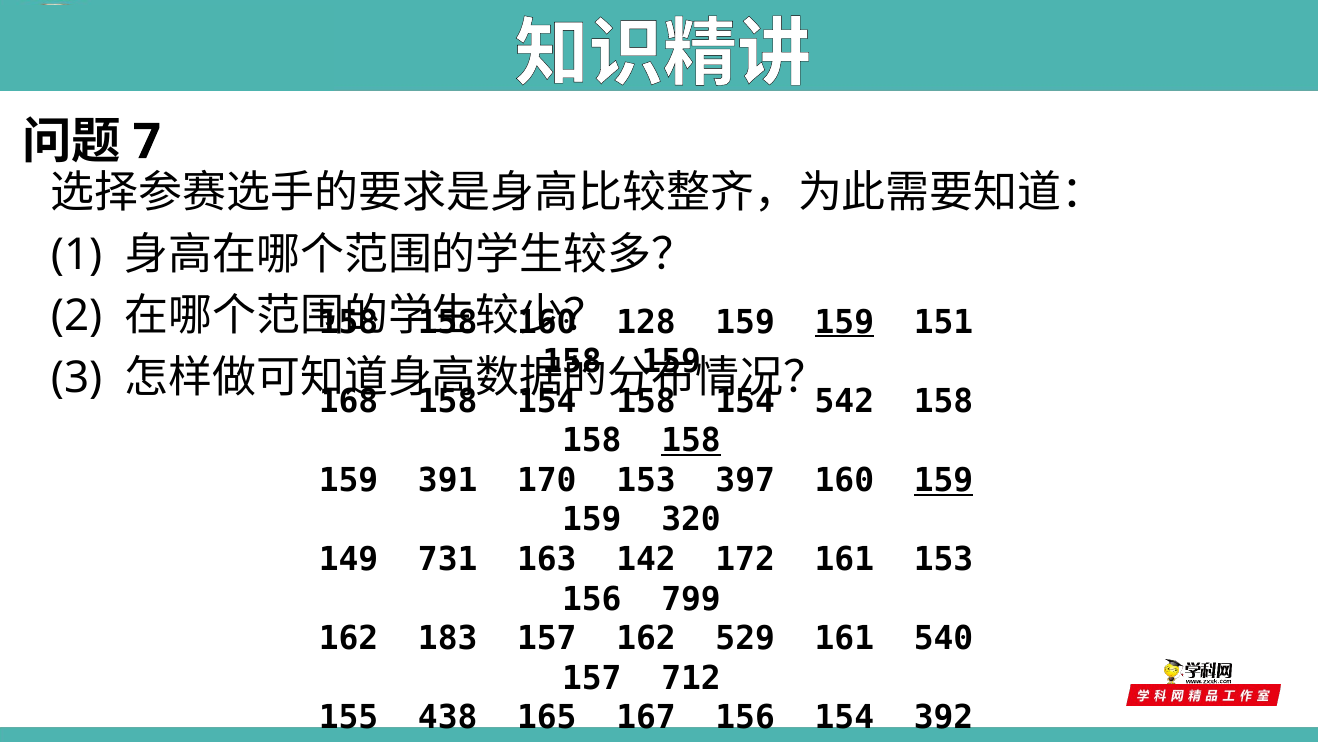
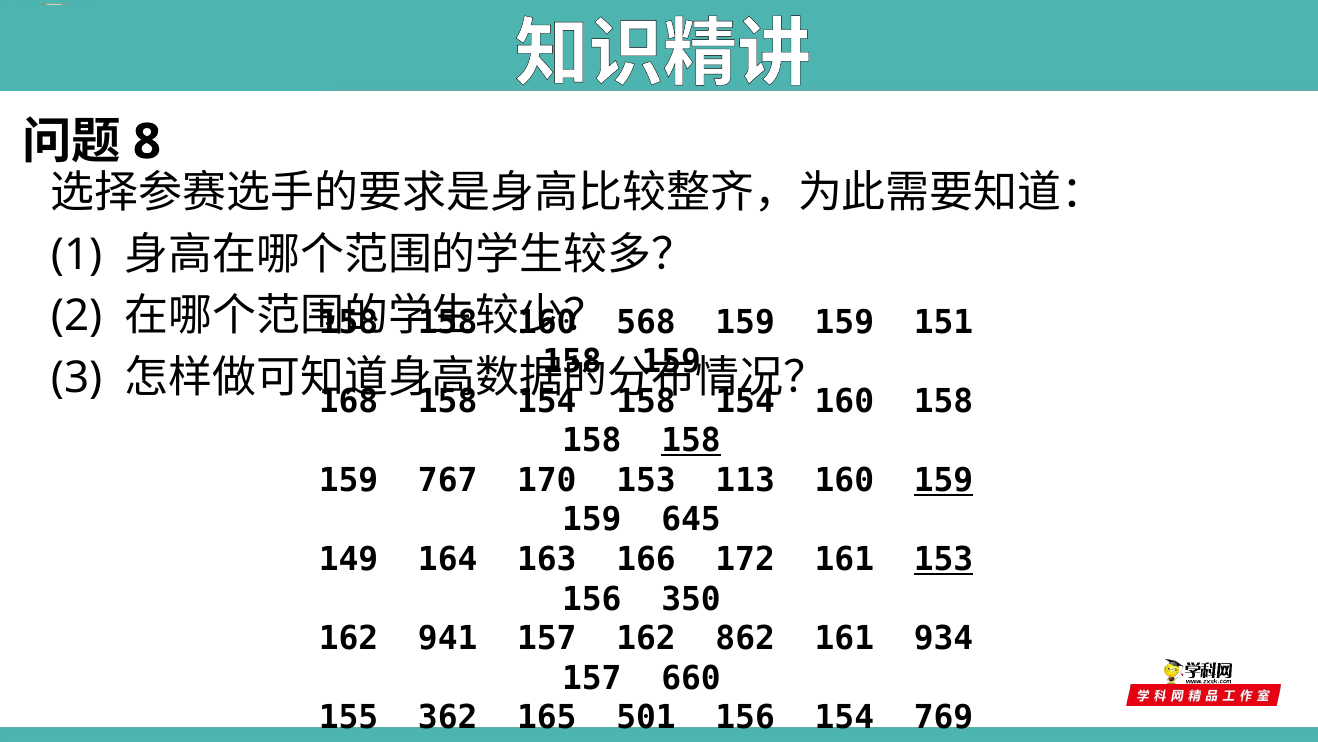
7: 7 -> 8
128: 128 -> 568
159 at (844, 322) underline: present -> none
542 at (844, 401): 542 -> 160
391: 391 -> 767
397: 397 -> 113
320: 320 -> 645
149 731: 731 -> 164
142: 142 -> 166
153 at (944, 559) underline: none -> present
799: 799 -> 350
183: 183 -> 941
529: 529 -> 862
540: 540 -> 934
712: 712 -> 660
438: 438 -> 362
167: 167 -> 501
392: 392 -> 769
